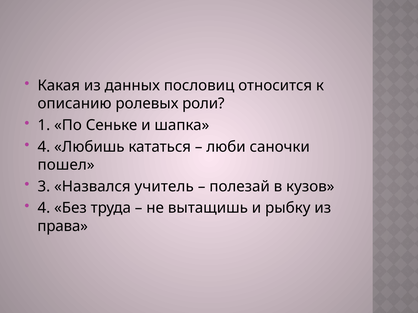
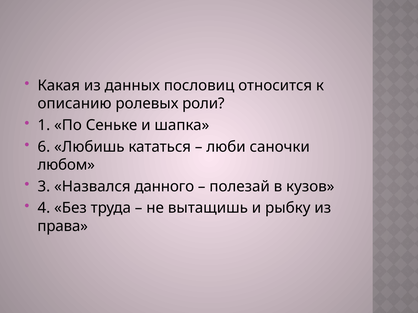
4 at (44, 147): 4 -> 6
пошел: пошел -> любом
учитель: учитель -> данного
